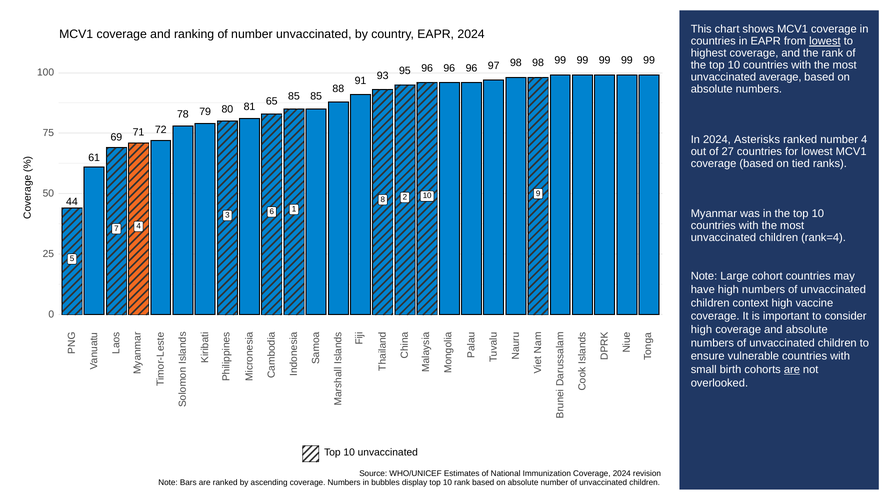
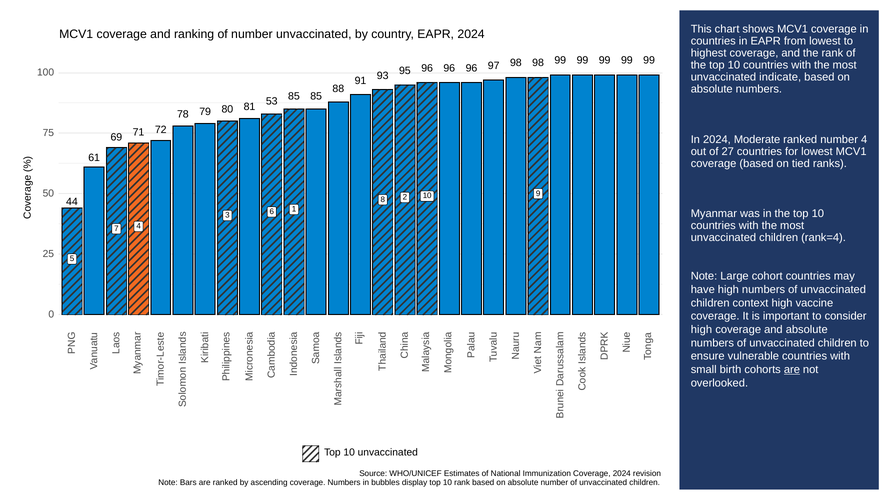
lowest at (825, 41) underline: present -> none
average: average -> indicate
65: 65 -> 53
Asterisks: Asterisks -> Moderate
